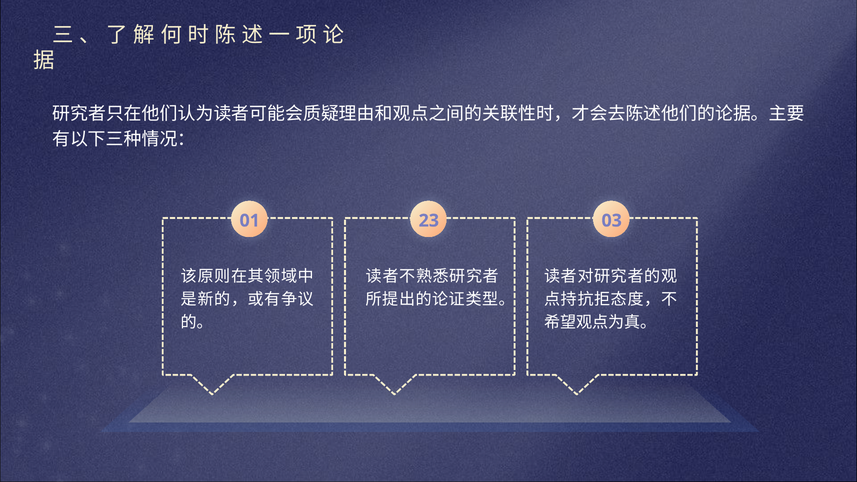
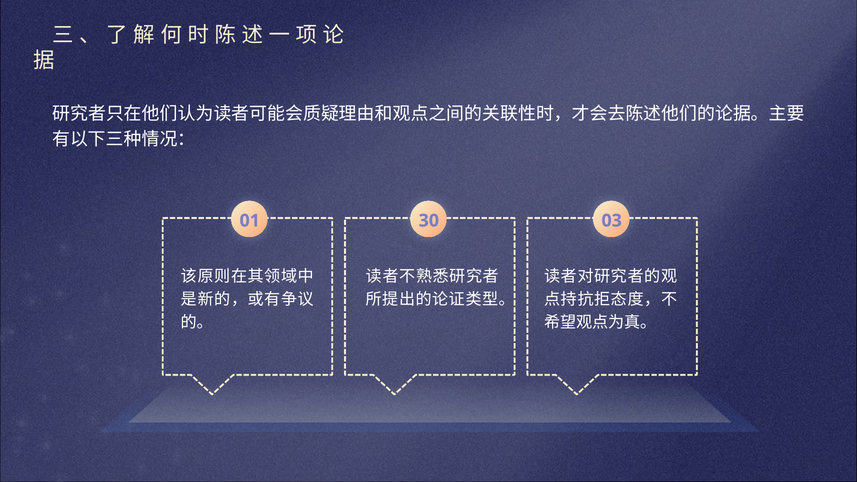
23: 23 -> 30
